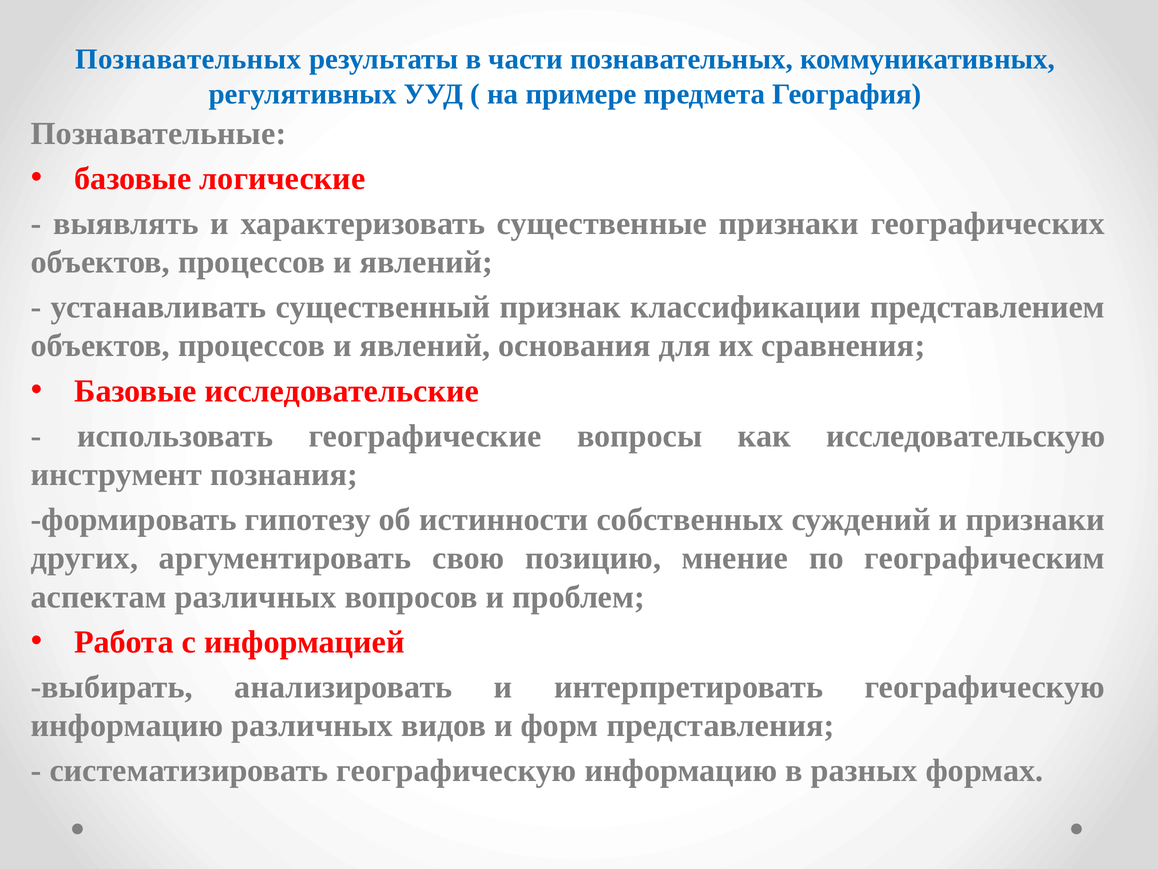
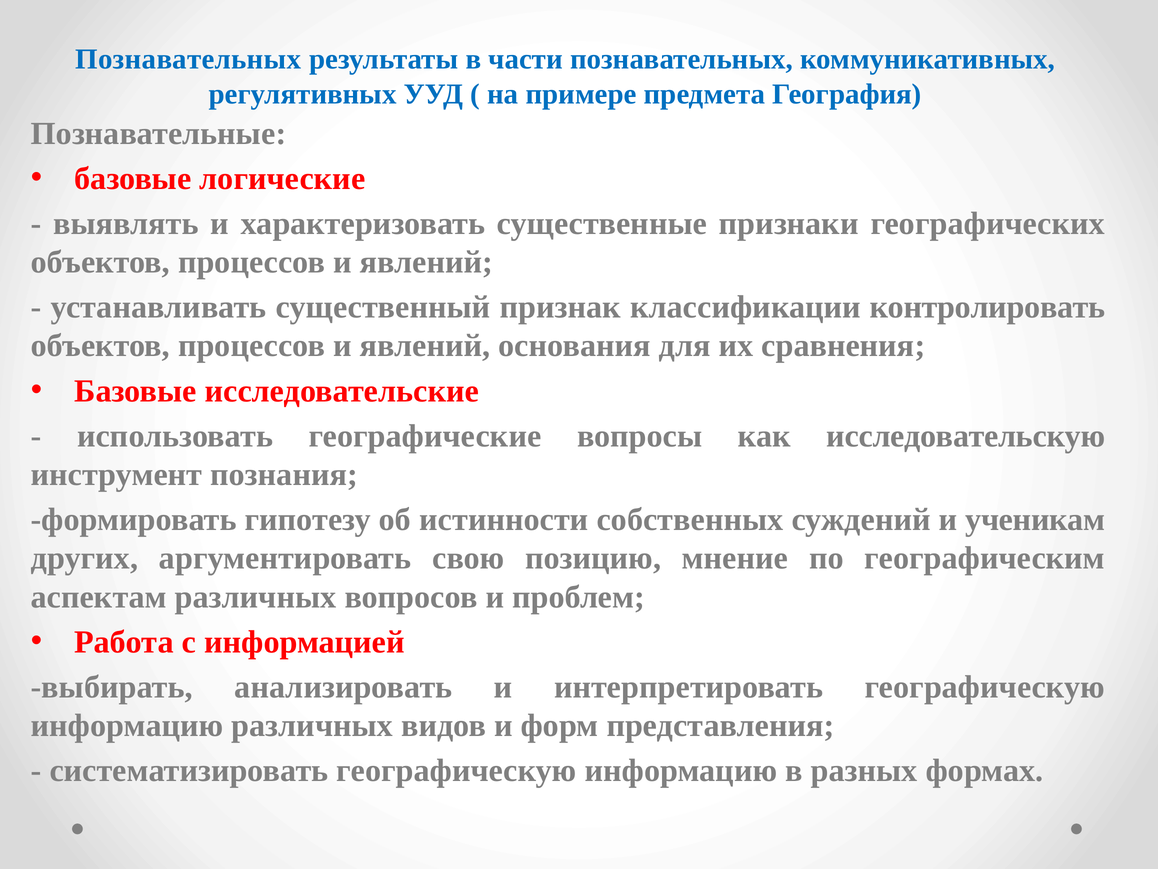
представлением: представлением -> контролировать
и признаки: признаки -> ученикам
